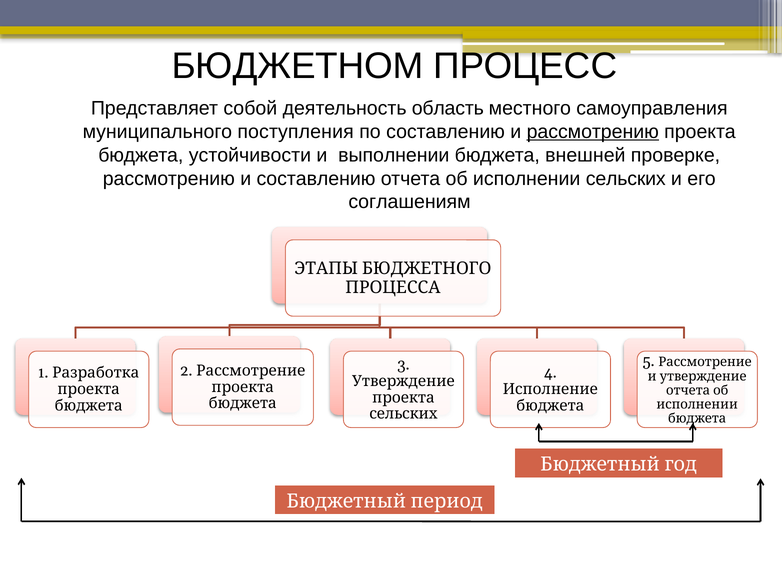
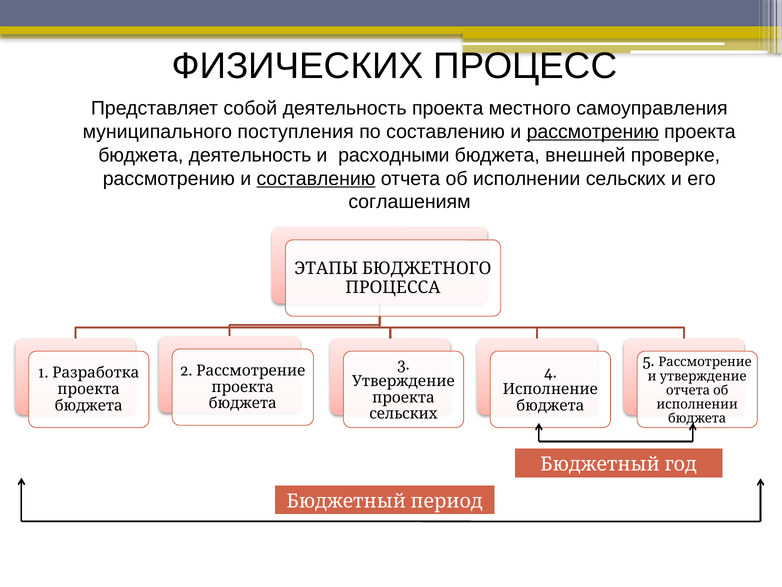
БЮДЖЕТНОМ: БЮДЖЕТНОМ -> ФИЗИЧЕСКИХ
деятельность область: область -> проекта
бюджета устойчивости: устойчивости -> деятельность
выполнении: выполнении -> расходными
составлению at (316, 178) underline: none -> present
